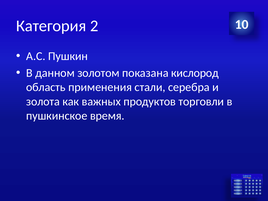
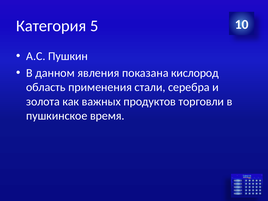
2: 2 -> 5
золотом: золотом -> явления
